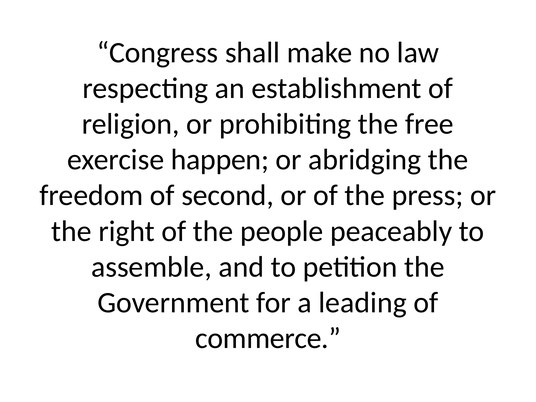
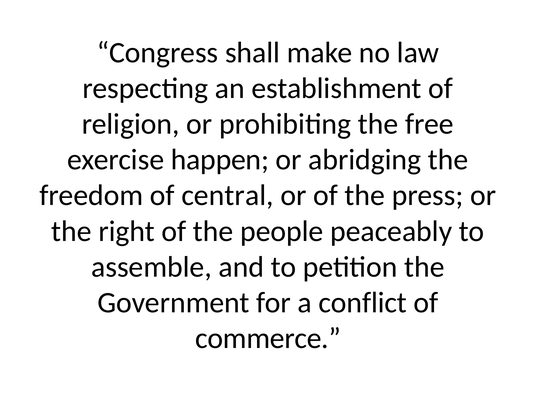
second: second -> central
leading: leading -> conflict
